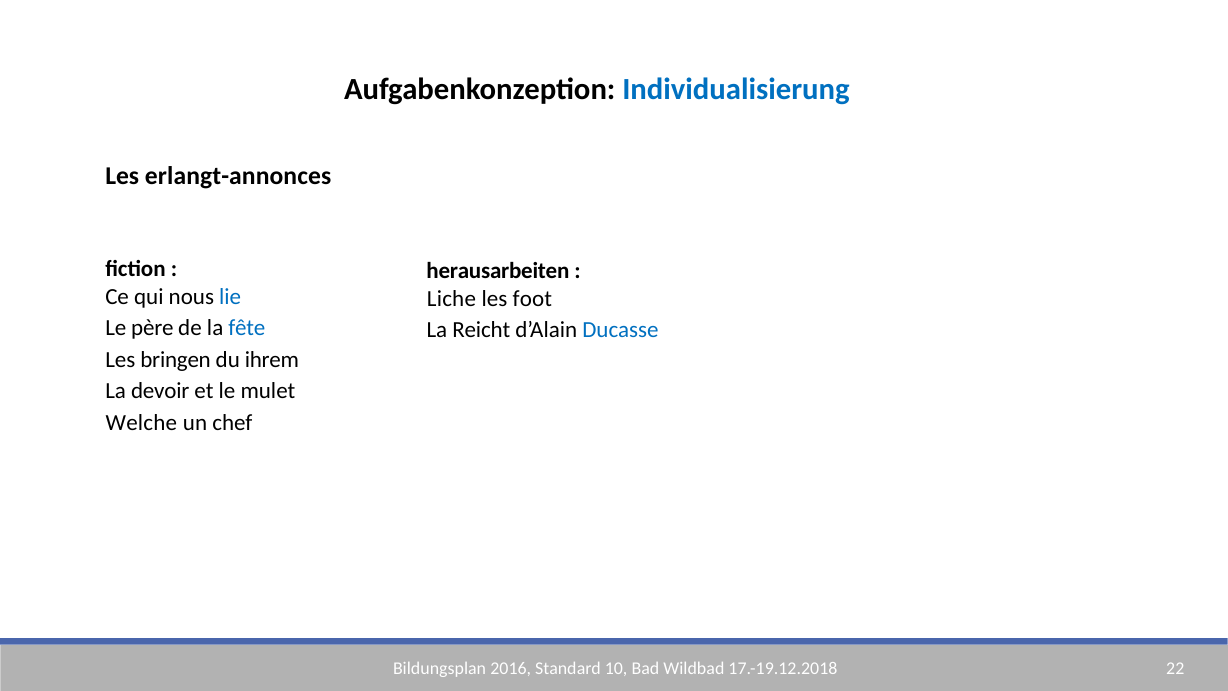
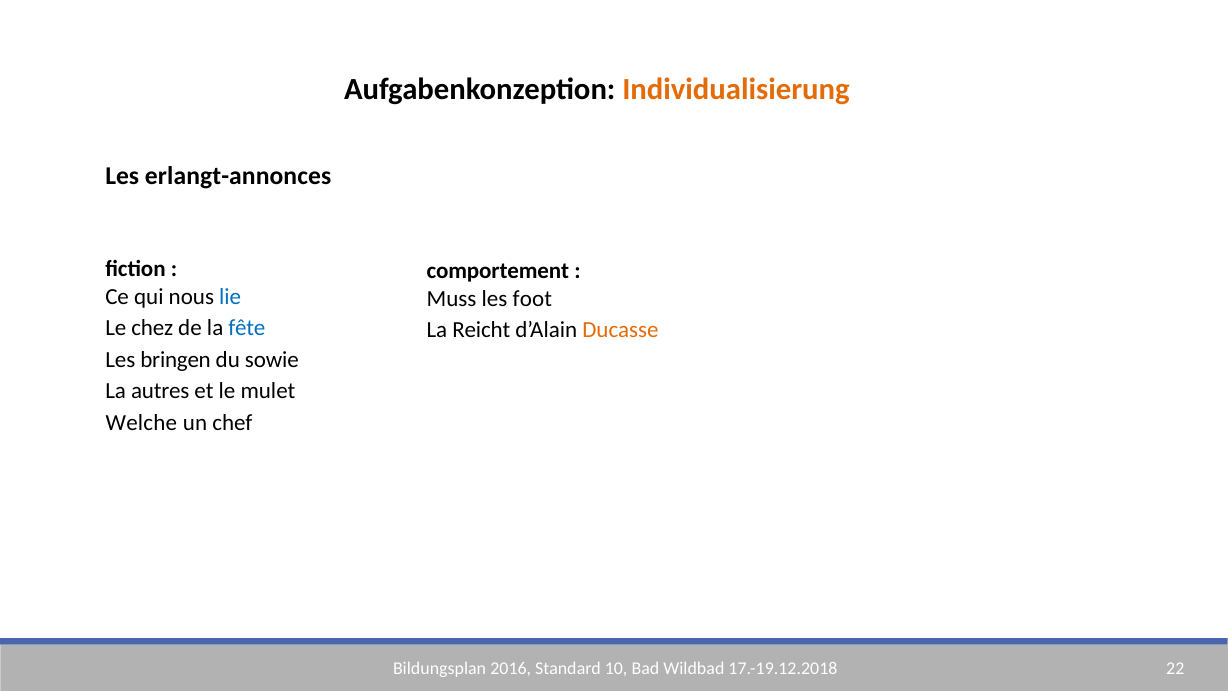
Individualisierung colour: blue -> orange
herausarbeiten: herausarbeiten -> comportement
Liche: Liche -> Muss
père: père -> chez
Ducasse colour: blue -> orange
ihrem: ihrem -> sowie
devoir: devoir -> autres
